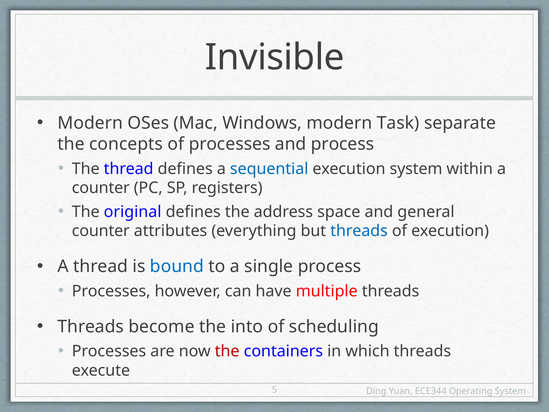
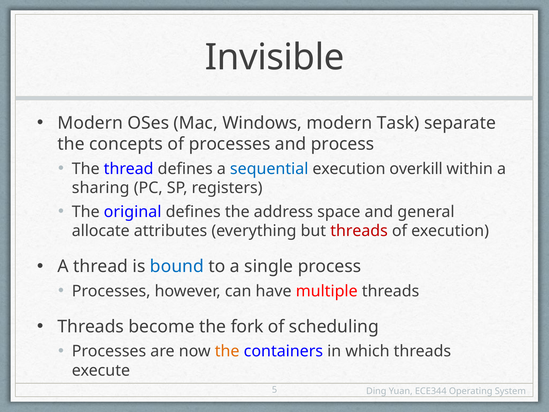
execution system: system -> overkill
counter at (101, 188): counter -> sharing
counter at (101, 231): counter -> allocate
threads at (359, 231) colour: blue -> red
into: into -> fork
the at (227, 351) colour: red -> orange
